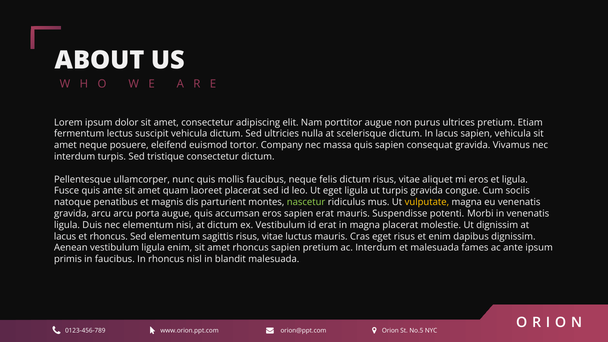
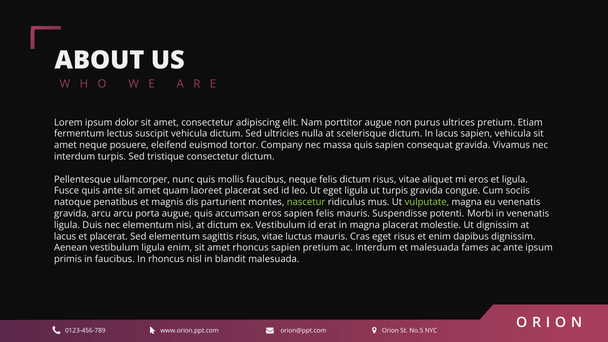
vulputate colour: yellow -> light green
sapien erat: erat -> felis
et rhoncus: rhoncus -> placerat
